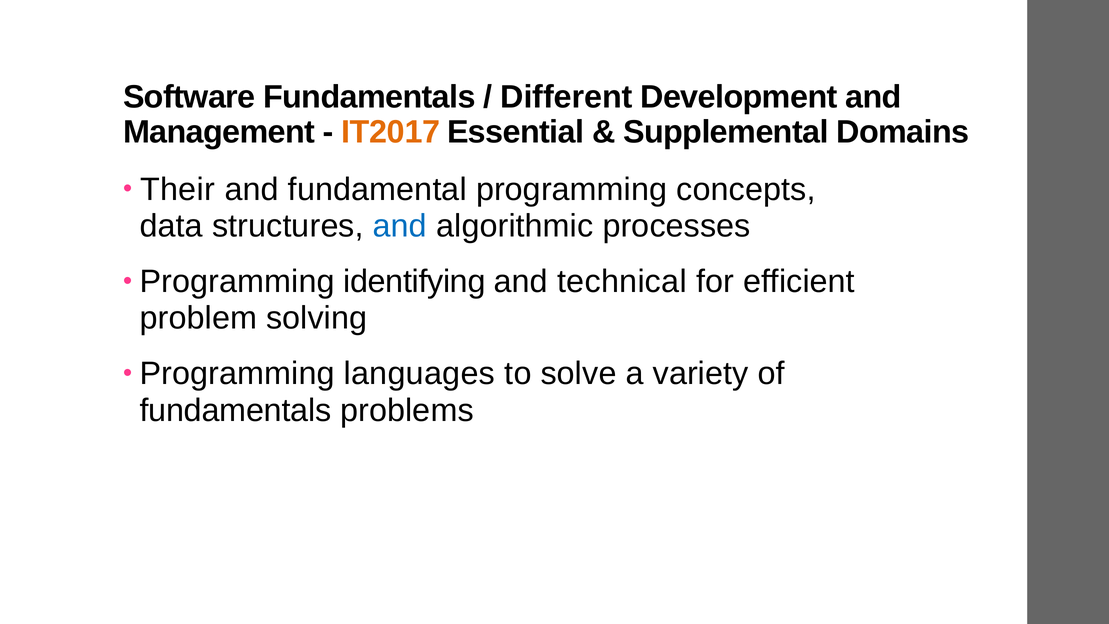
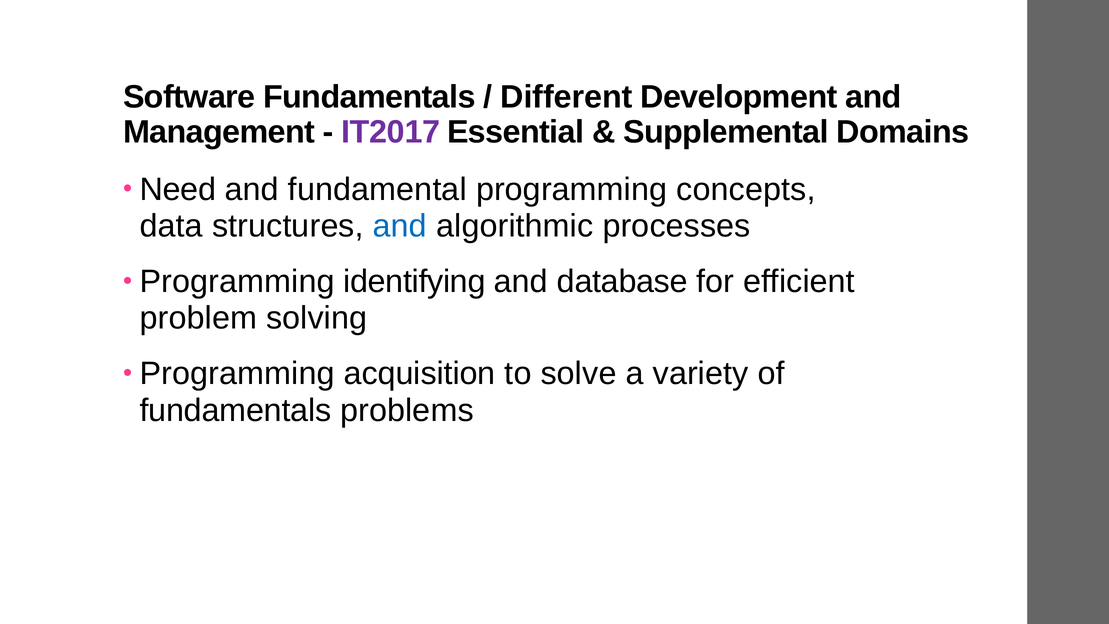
IT2017 colour: orange -> purple
Their: Their -> Need
technical: technical -> database
languages: languages -> acquisition
